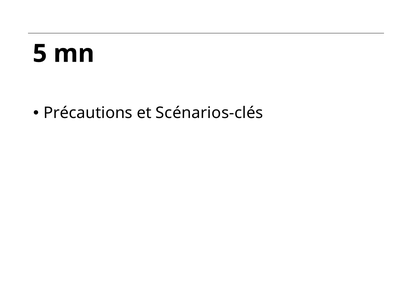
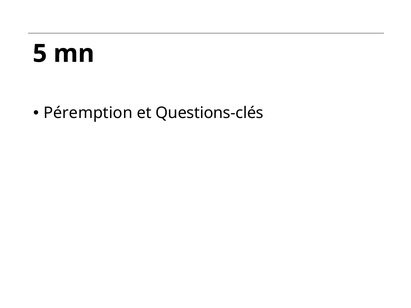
Précautions: Précautions -> Péremption
Scénarios-clés: Scénarios-clés -> Questions-clés
